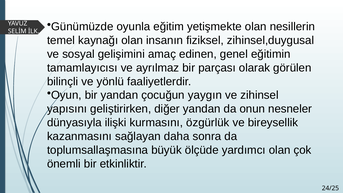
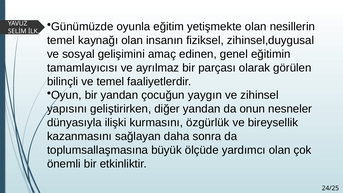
ve yönlü: yönlü -> temel
